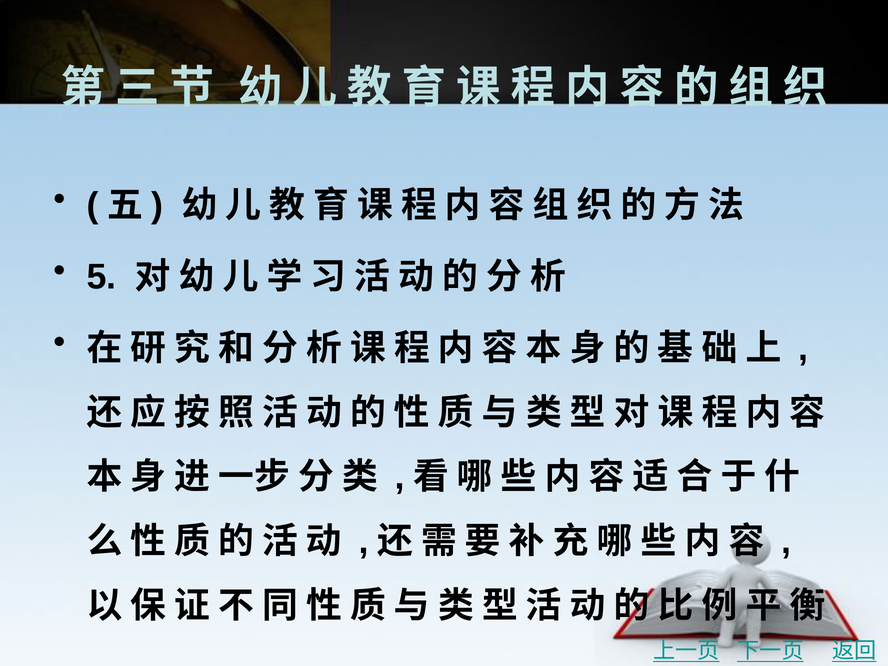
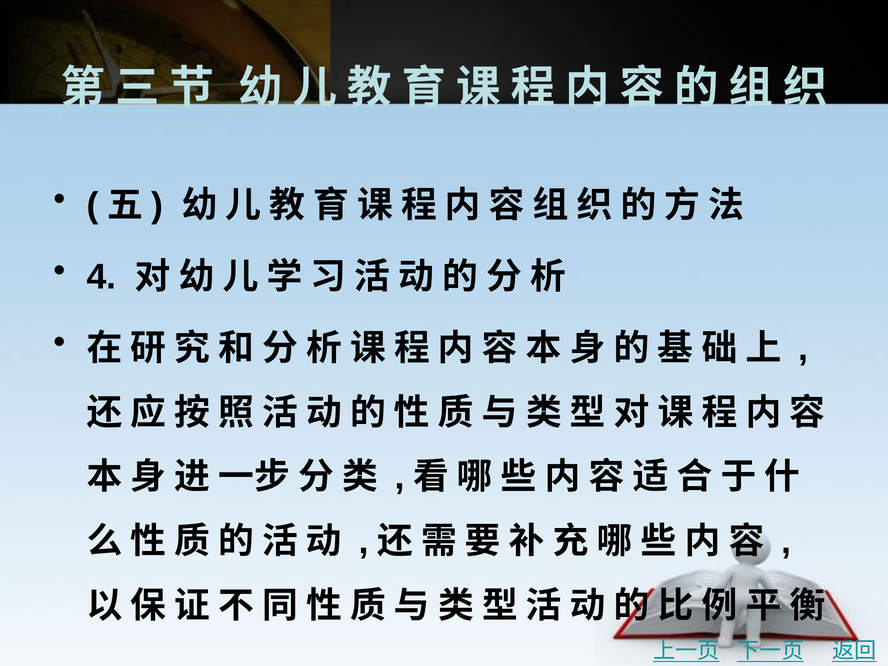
5: 5 -> 4
